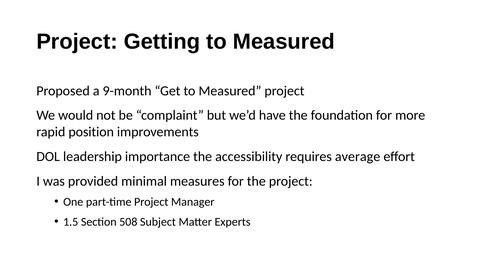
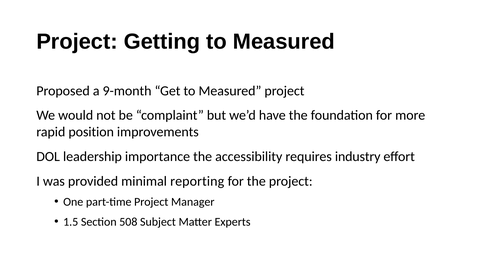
average: average -> industry
measures: measures -> reporting
